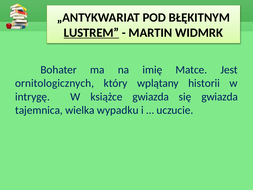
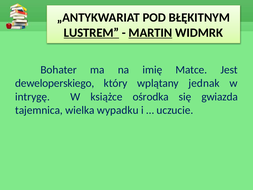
MARTIN underline: none -> present
ornitologicznych: ornitologicznych -> deweloperskiego
historii: historii -> jednak
książce gwiazda: gwiazda -> ośrodka
